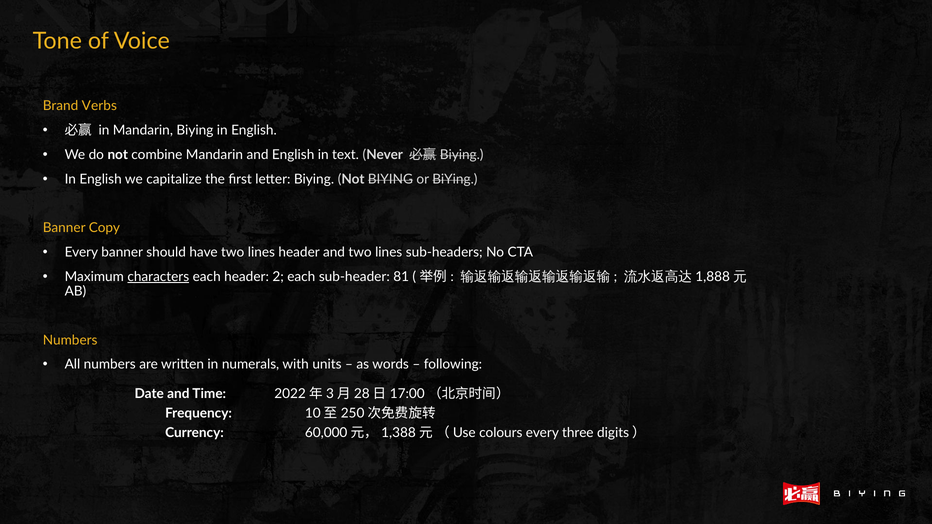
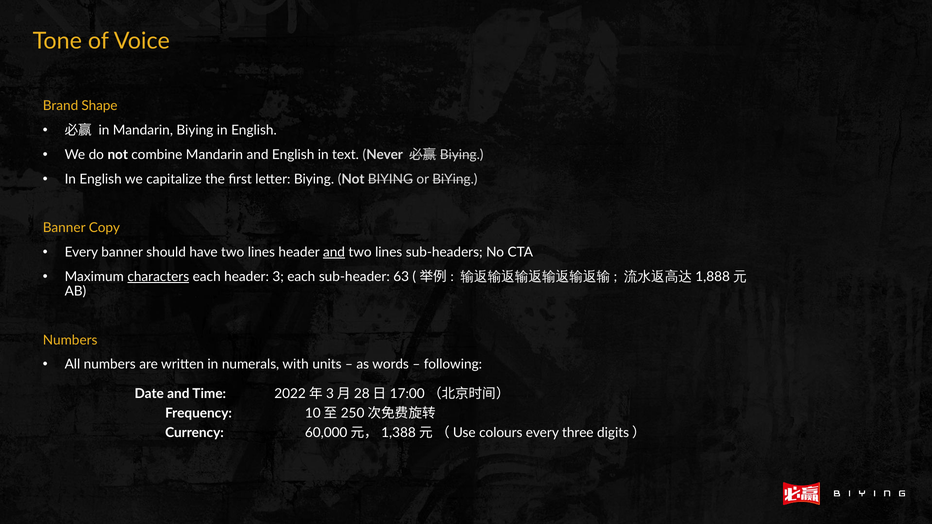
Verbs: Verbs -> Shape
and at (334, 252) underline: none -> present
2: 2 -> 3
81: 81 -> 63
